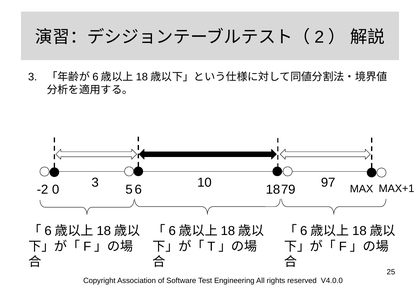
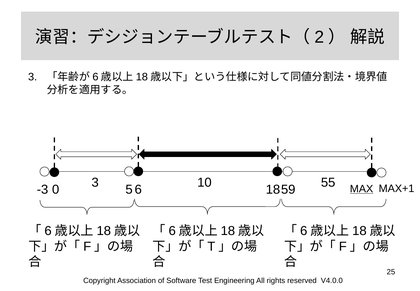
97: 97 -> 55
79: 79 -> 59
MAX underline: none -> present
-2: -2 -> -3
